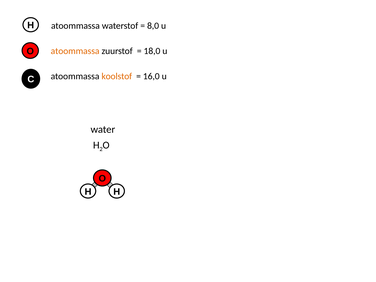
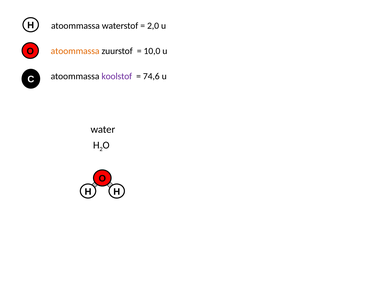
8,0: 8,0 -> 2,0
18,0: 18,0 -> 10,0
koolstof colour: orange -> purple
16,0: 16,0 -> 74,6
